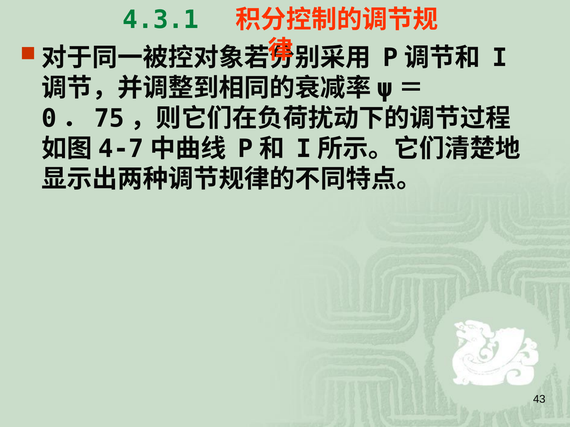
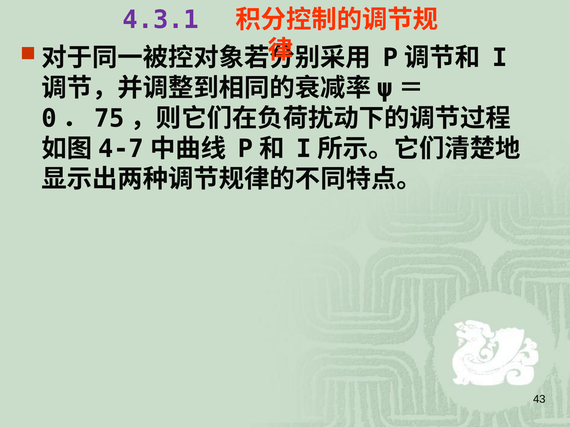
4.3.1 colour: green -> purple
